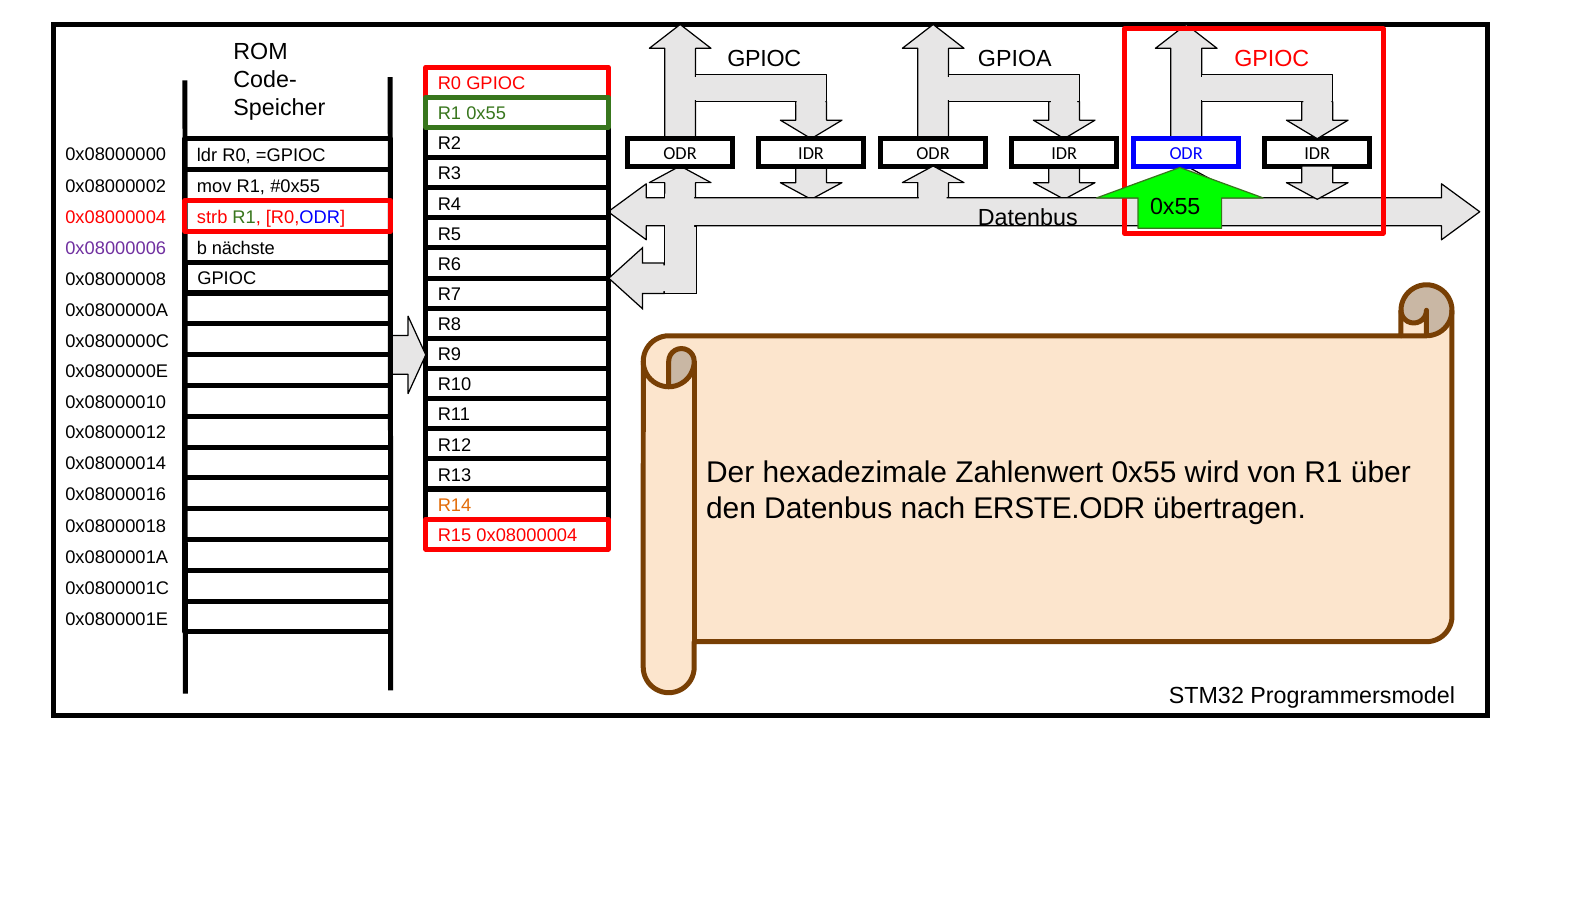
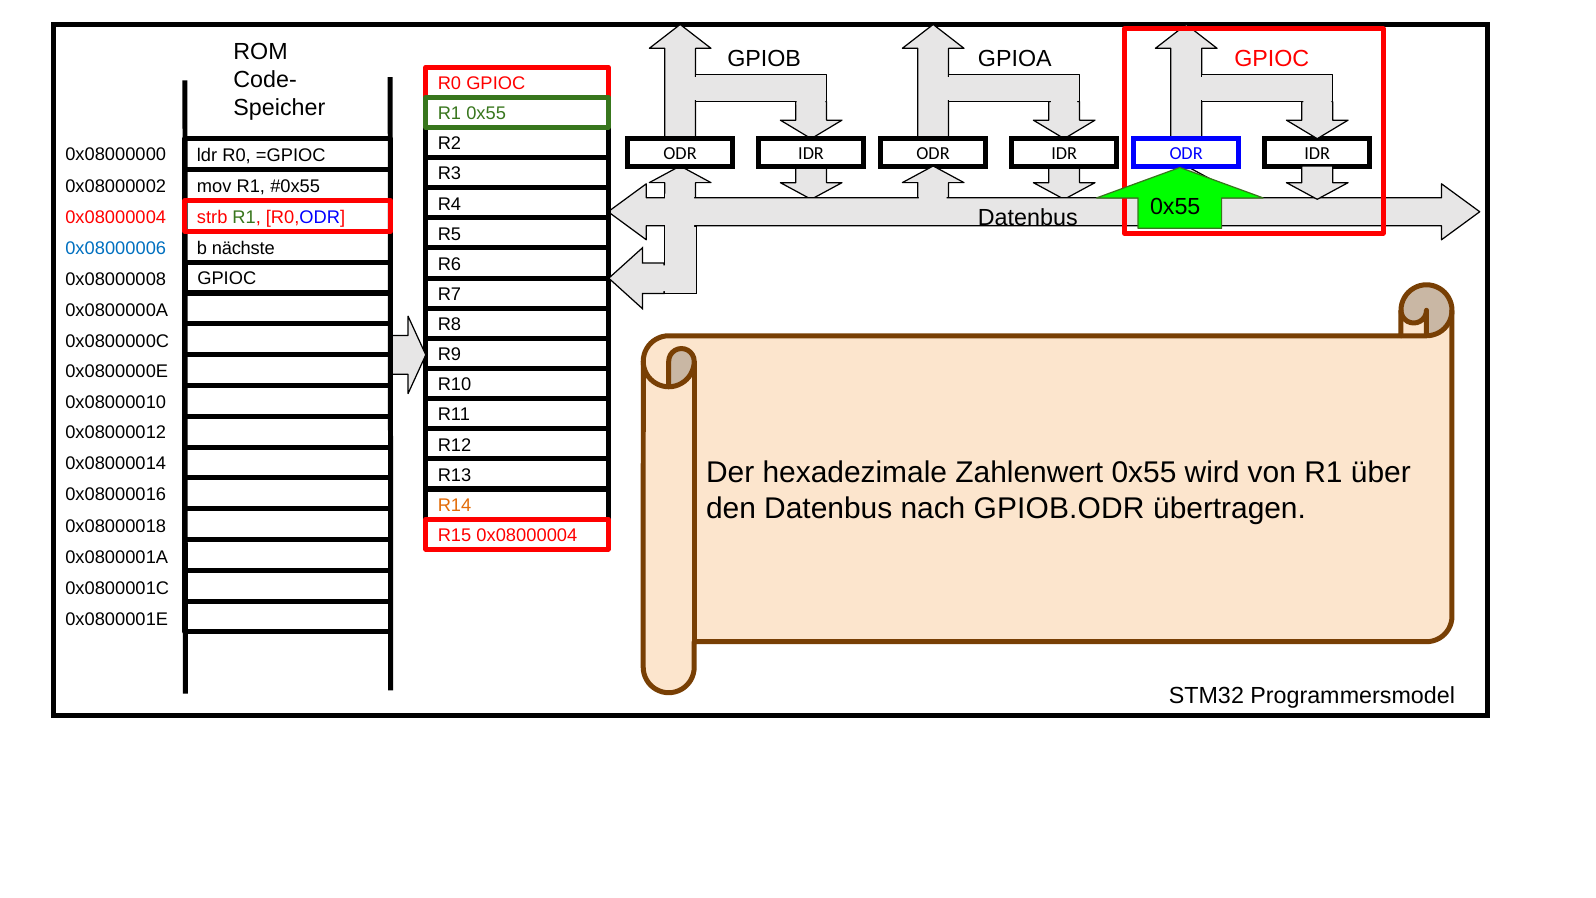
GPIOC at (764, 59): GPIOC -> GPIOB
0x08000006 colour: purple -> blue
ERSTE.ODR: ERSTE.ODR -> GPIOB.ODR
